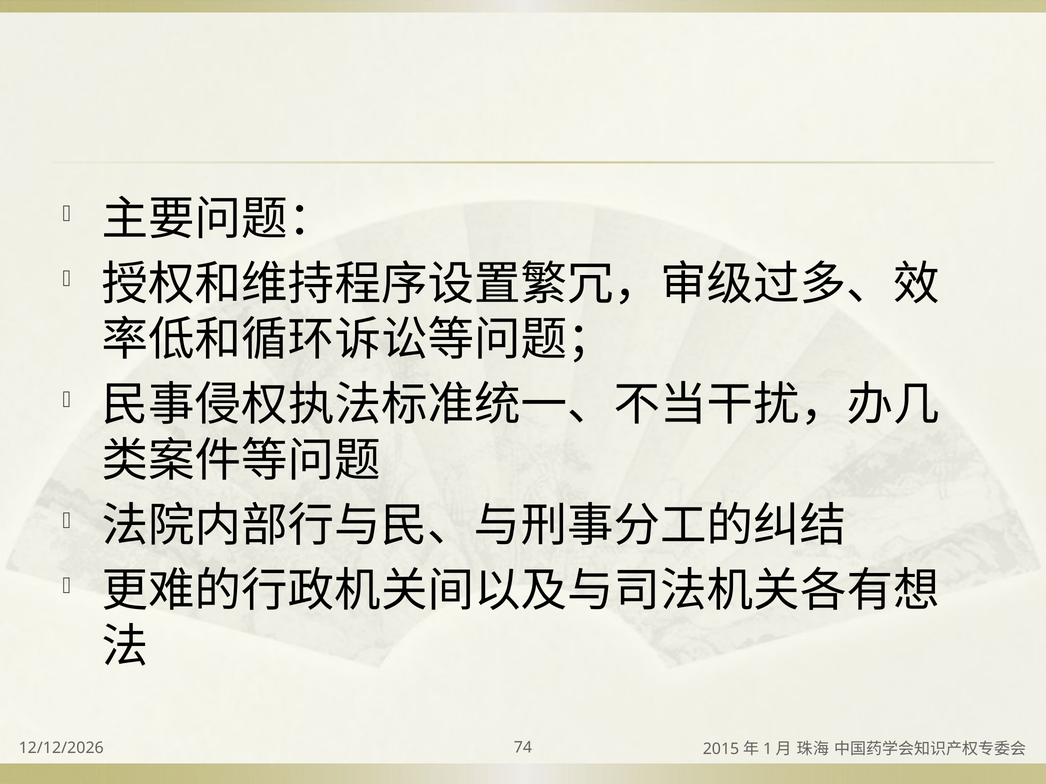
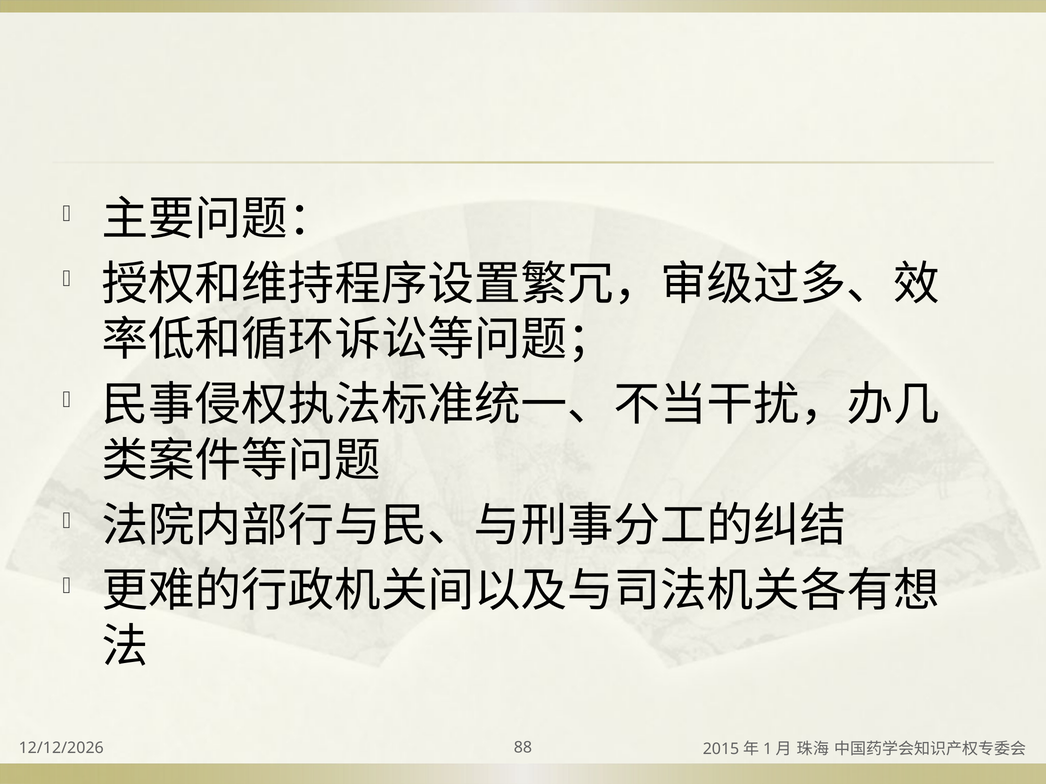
74: 74 -> 88
